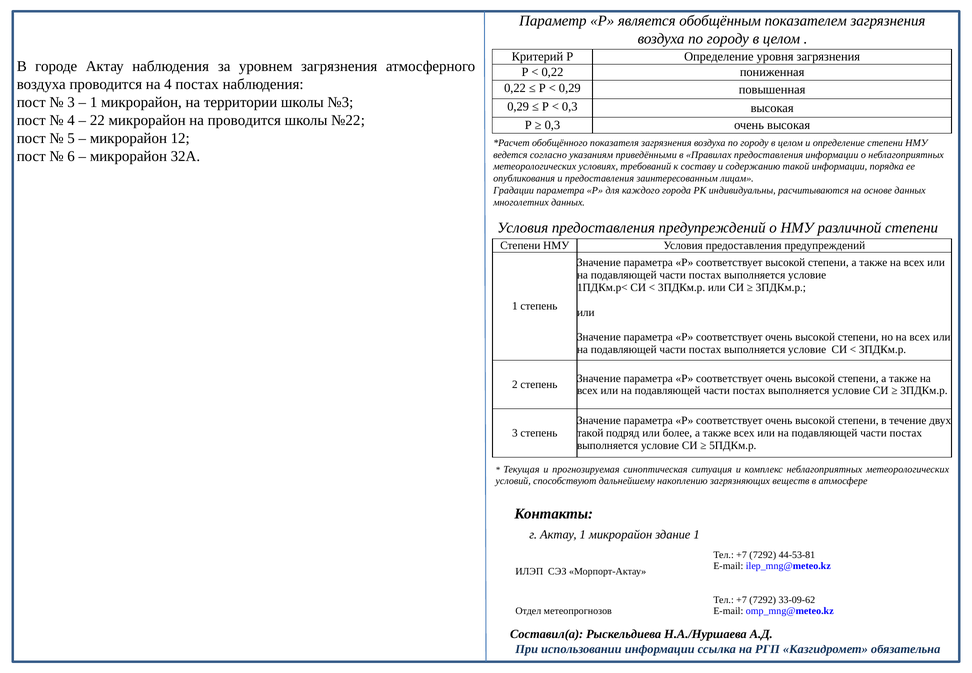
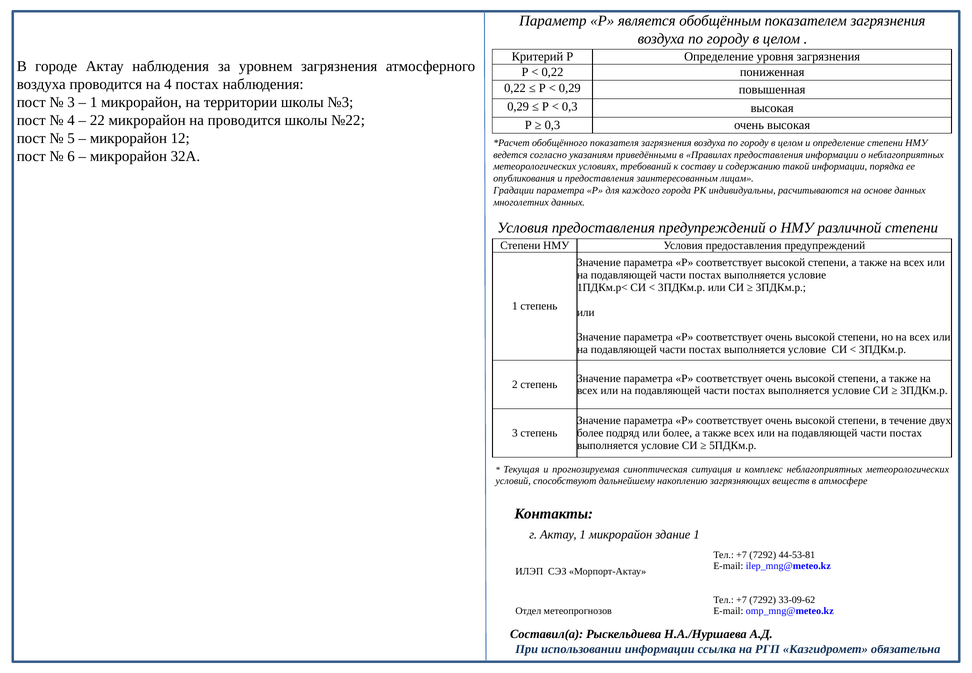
такой at (590, 433): такой -> более
